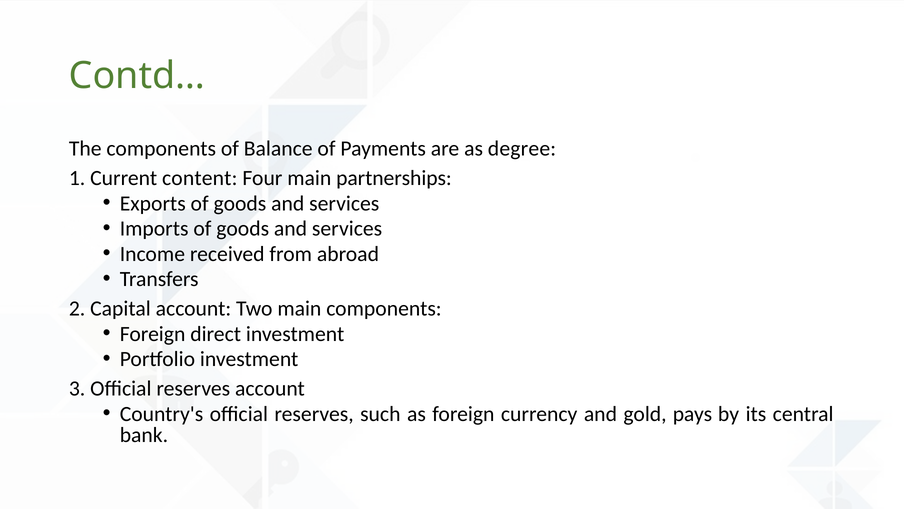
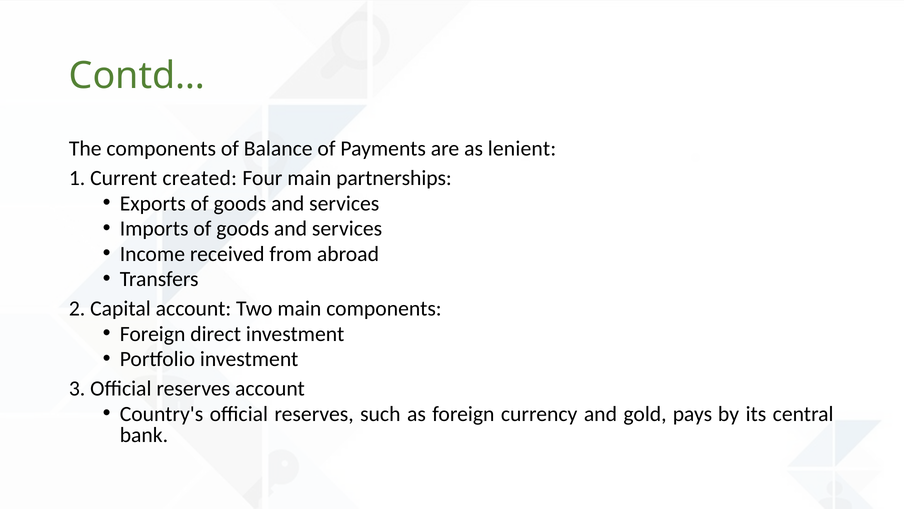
degree: degree -> lenient
content: content -> created
